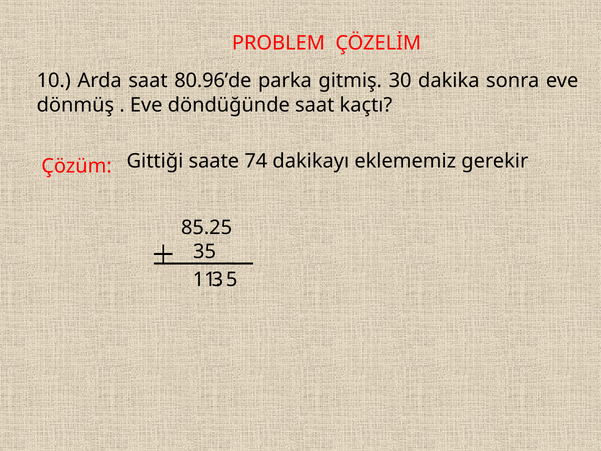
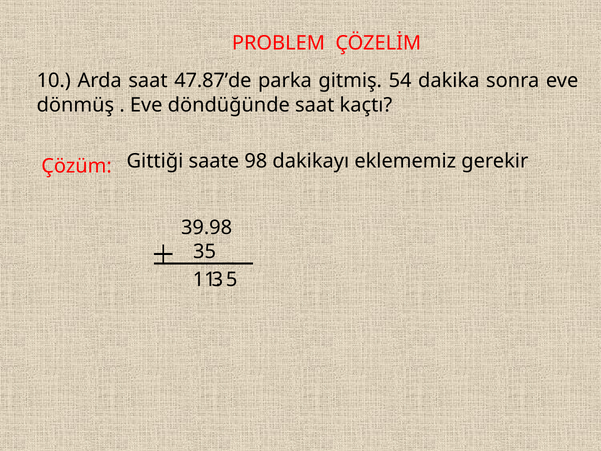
80.96’de: 80.96’de -> 47.87’de
30: 30 -> 54
74: 74 -> 98
85.25: 85.25 -> 39.98
